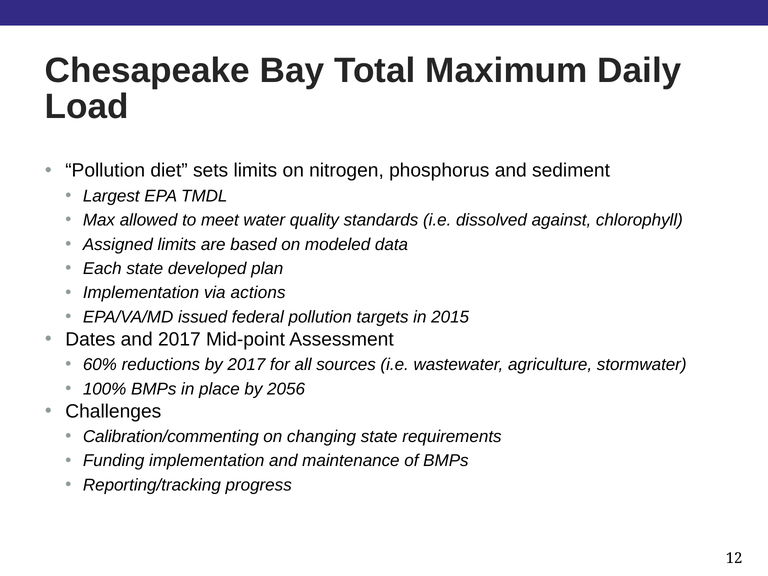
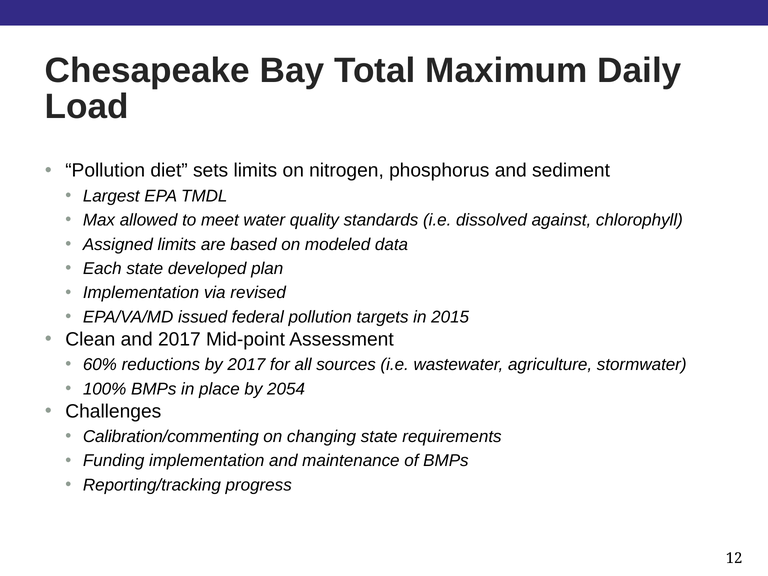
actions: actions -> revised
Dates: Dates -> Clean
2056: 2056 -> 2054
